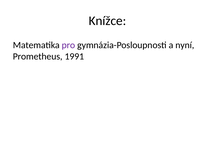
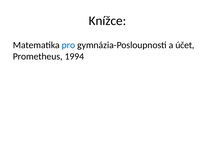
pro colour: purple -> blue
nyní: nyní -> účet
1991: 1991 -> 1994
